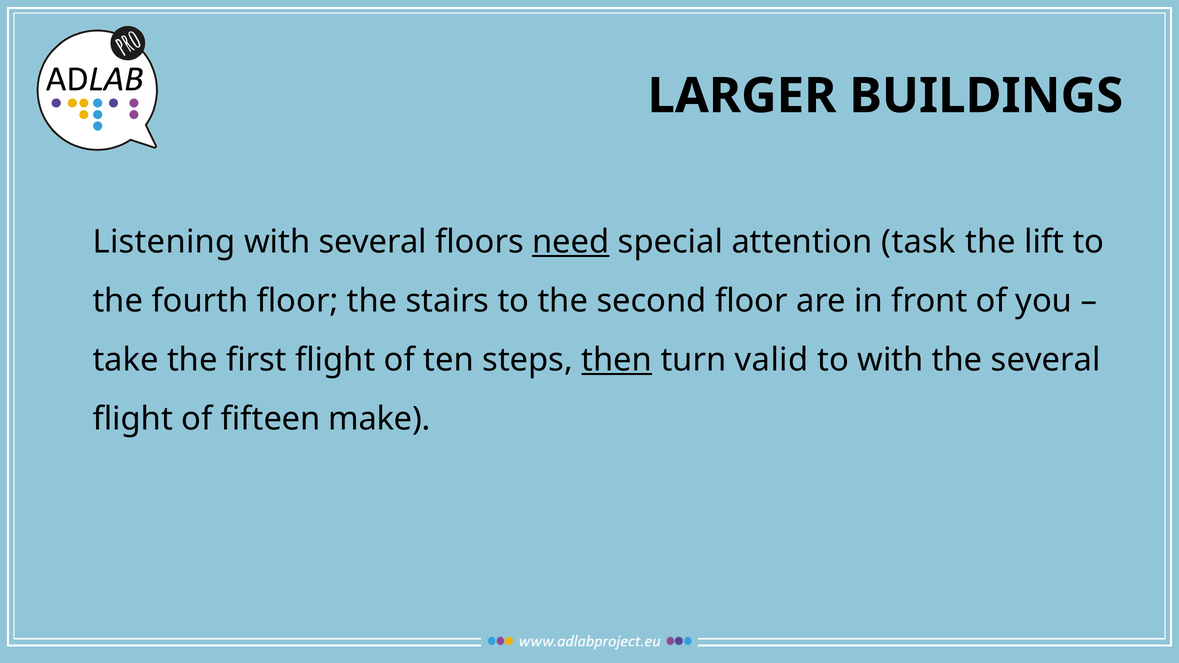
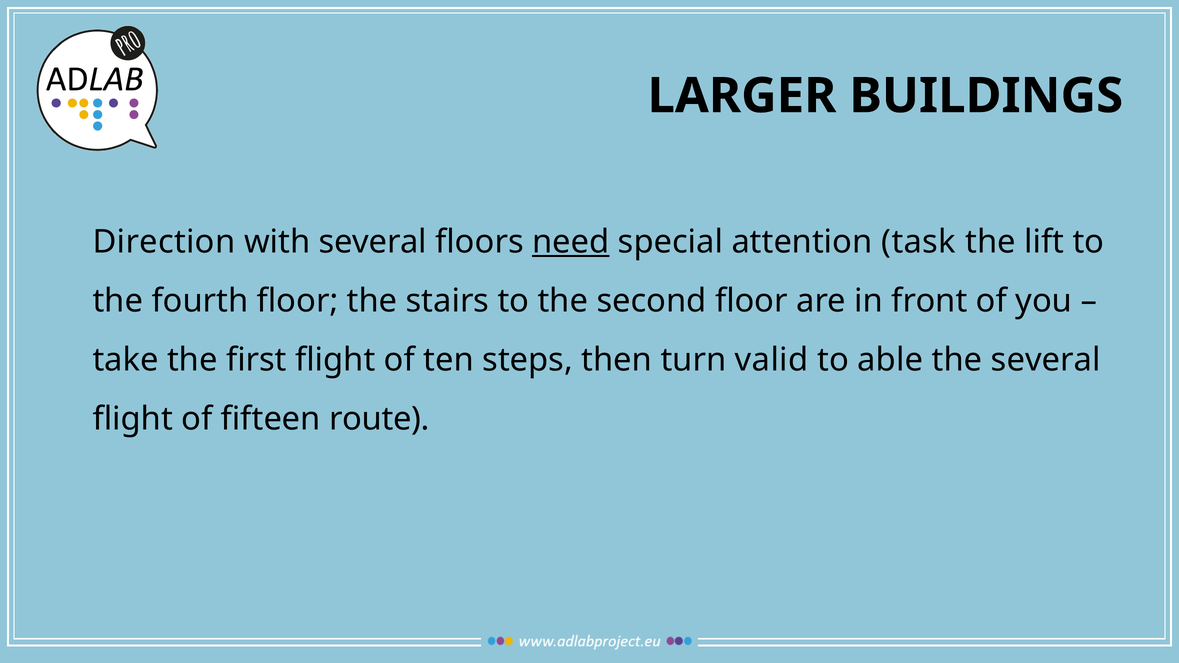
Listening: Listening -> Direction
then underline: present -> none
to with: with -> able
make: make -> route
